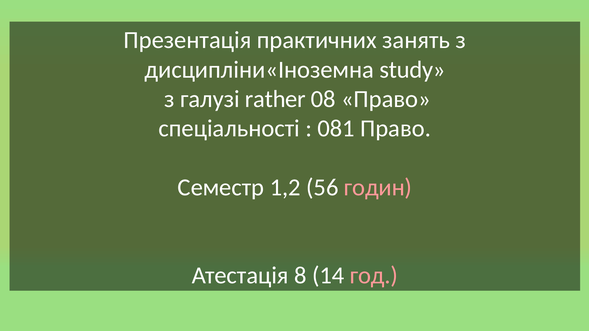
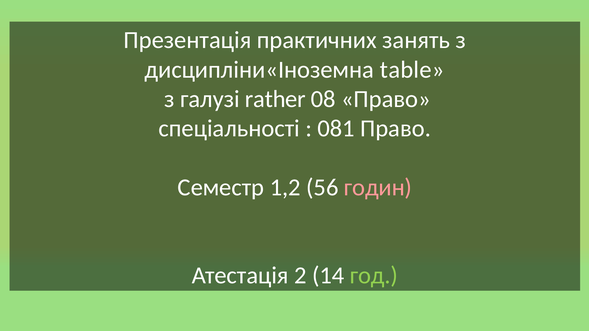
study: study -> table
8: 8 -> 2
год colour: pink -> light green
